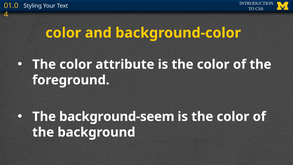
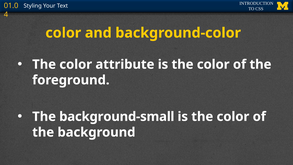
background-seem: background-seem -> background-small
